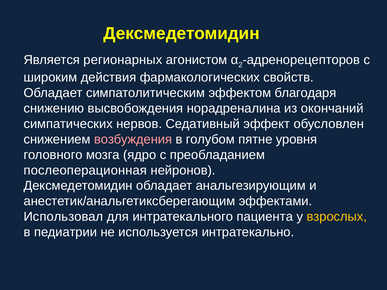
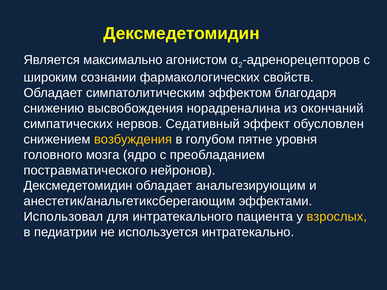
регионарных: регионарных -> максимально
действия: действия -> сознании
возбуждения colour: pink -> yellow
послеоперационная: послеоперационная -> постравматического
